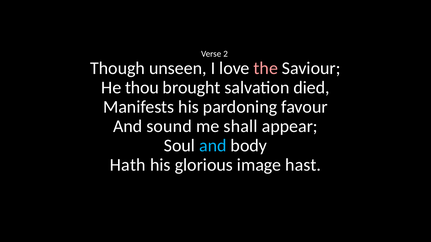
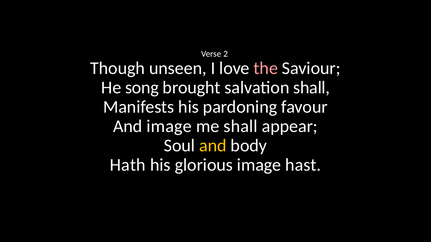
thou: thou -> song
salvation died: died -> shall
And sound: sound -> image
and at (213, 146) colour: light blue -> yellow
